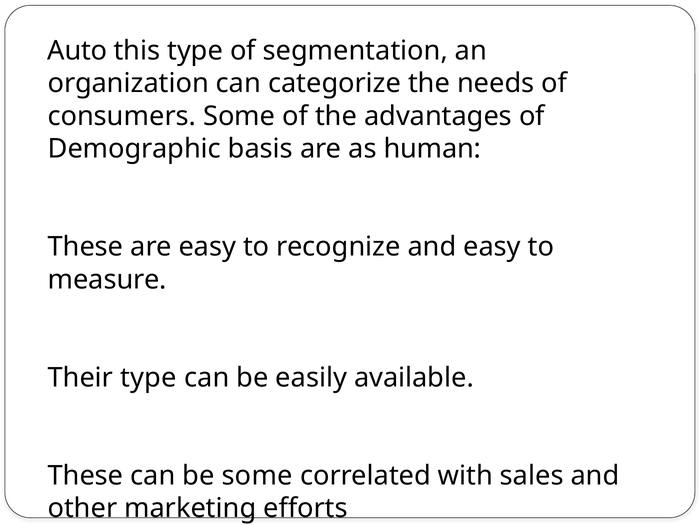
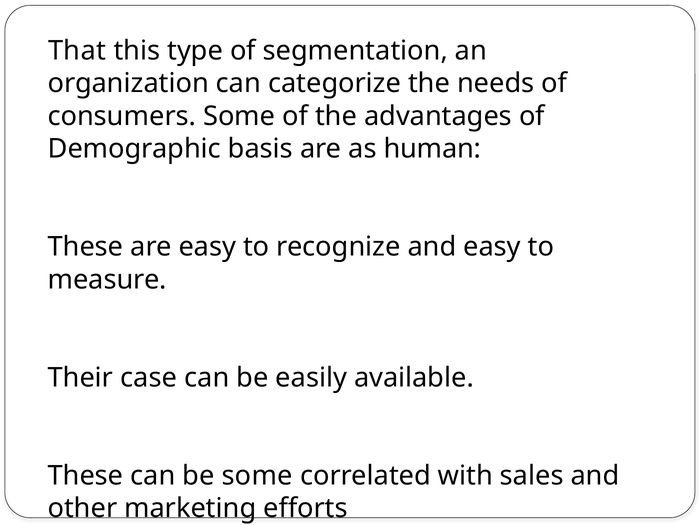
Auto: Auto -> That
Their type: type -> case
